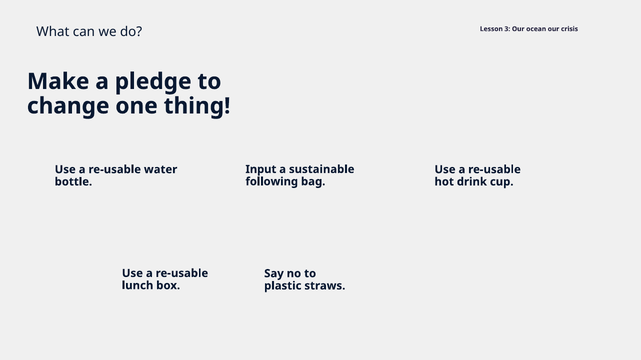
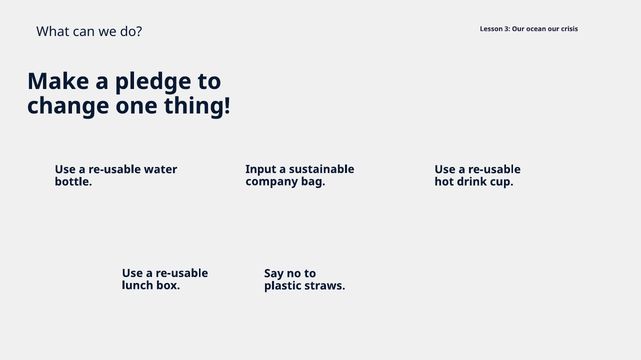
following: following -> company
